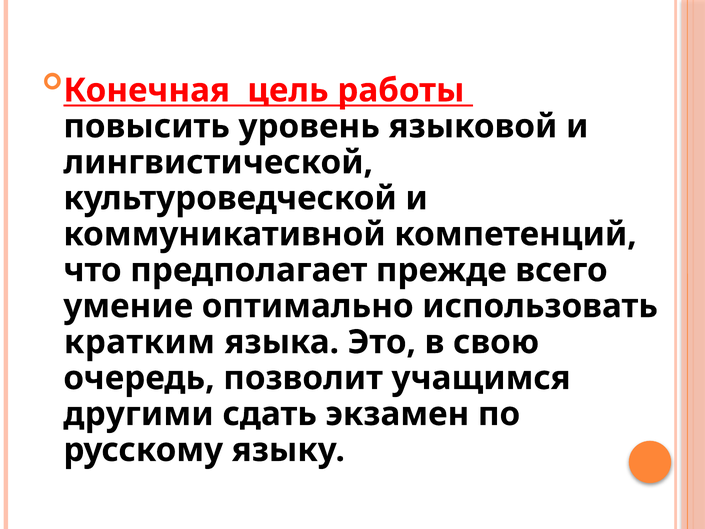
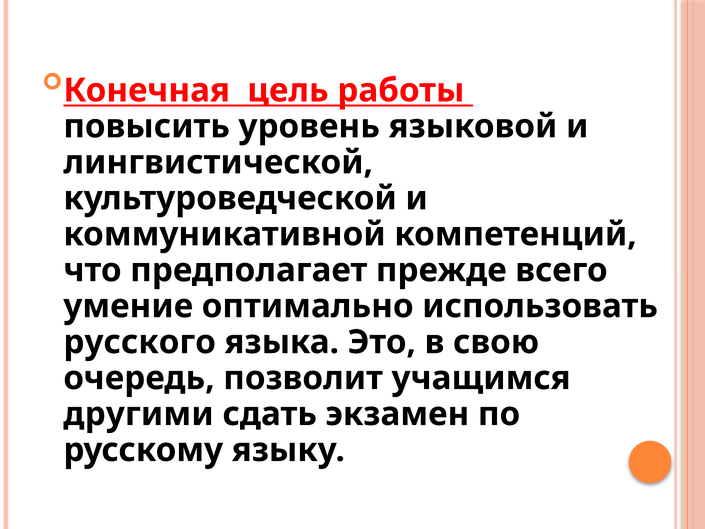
кратким: кратким -> русского
